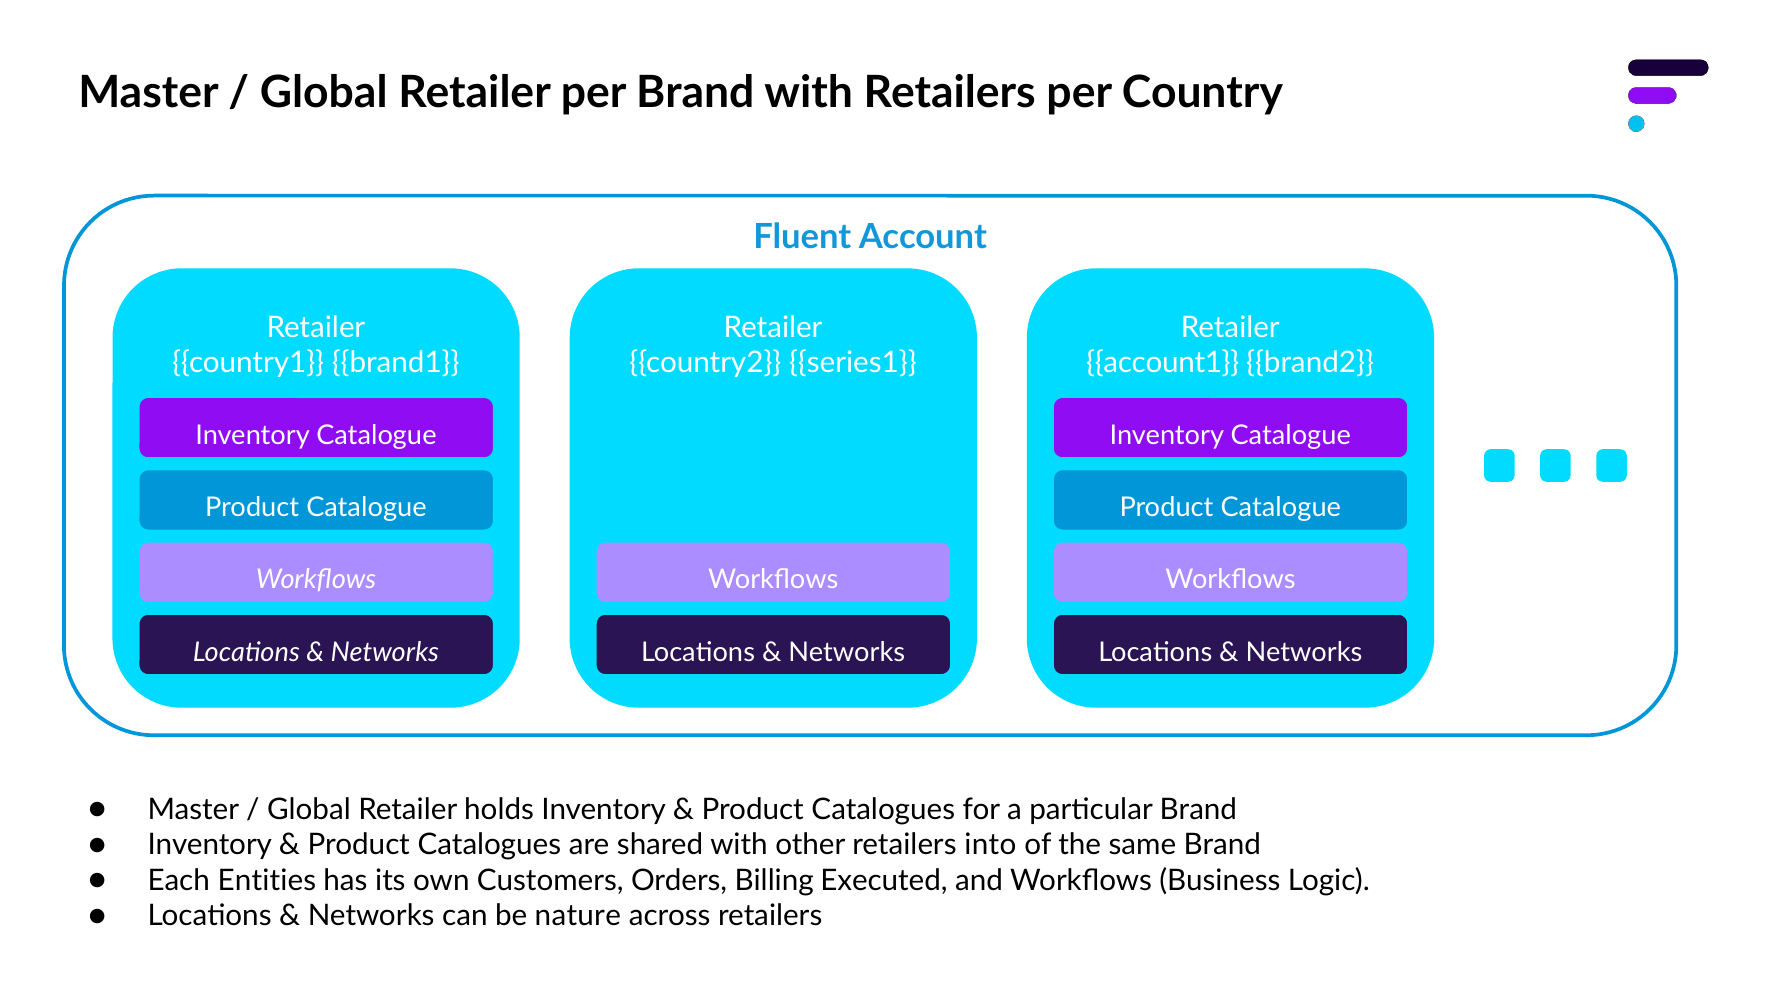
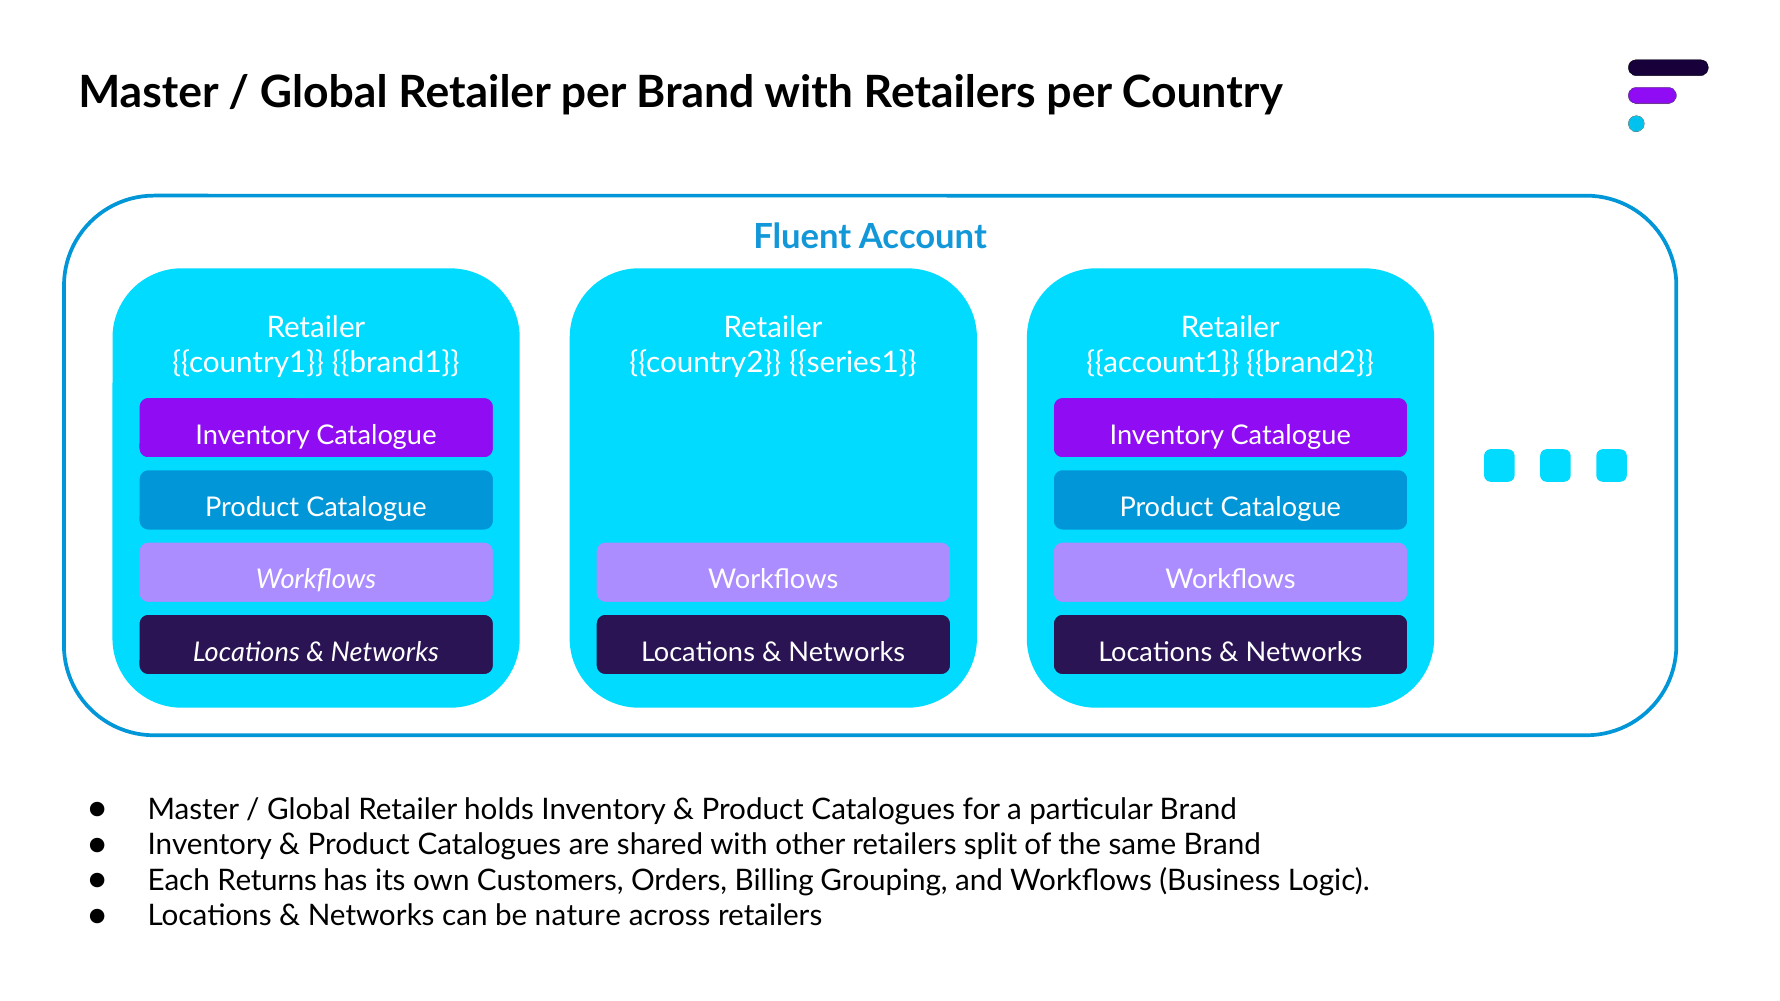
into: into -> split
Entities: Entities -> Returns
Executed: Executed -> Grouping
